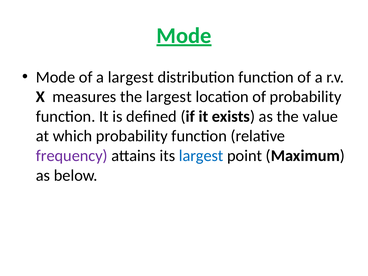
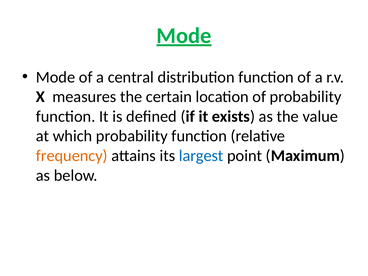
a largest: largest -> central
the largest: largest -> certain
frequency colour: purple -> orange
